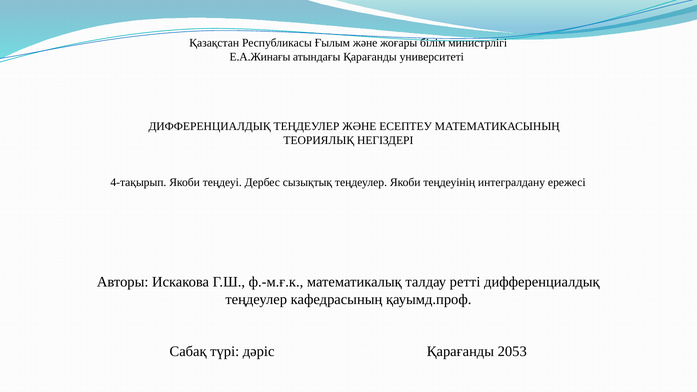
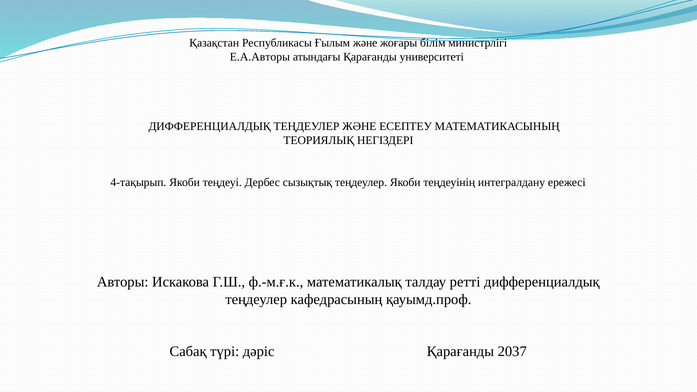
Е.А.Жинағы: Е.А.Жинағы -> Е.А.Авторы
2053: 2053 -> 2037
